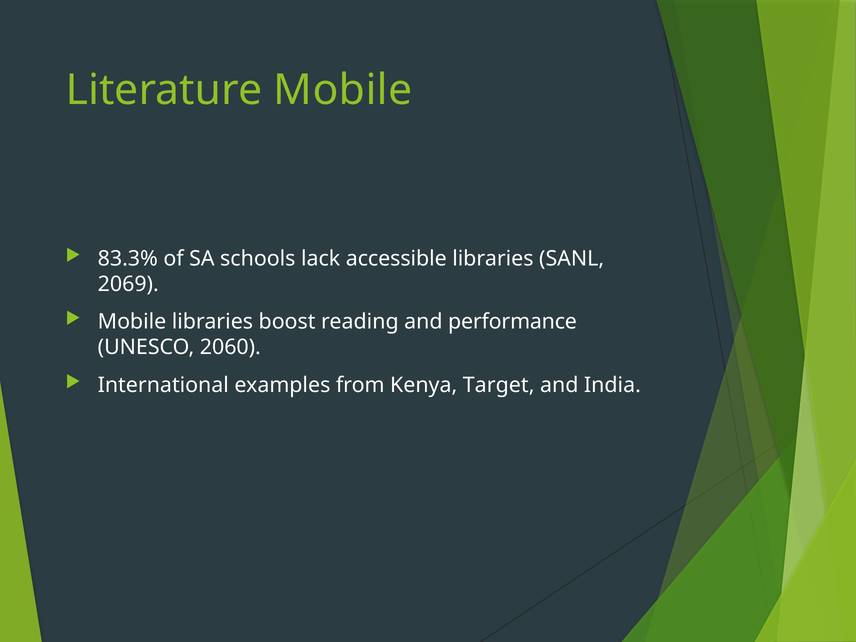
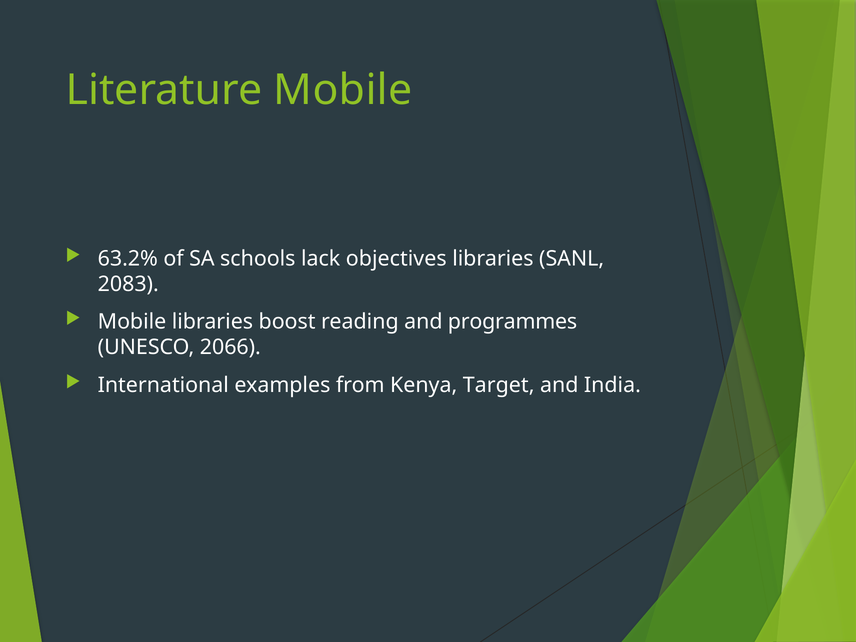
83.3%: 83.3% -> 63.2%
accessible: accessible -> objectives
2069: 2069 -> 2083
performance: performance -> programmes
2060: 2060 -> 2066
